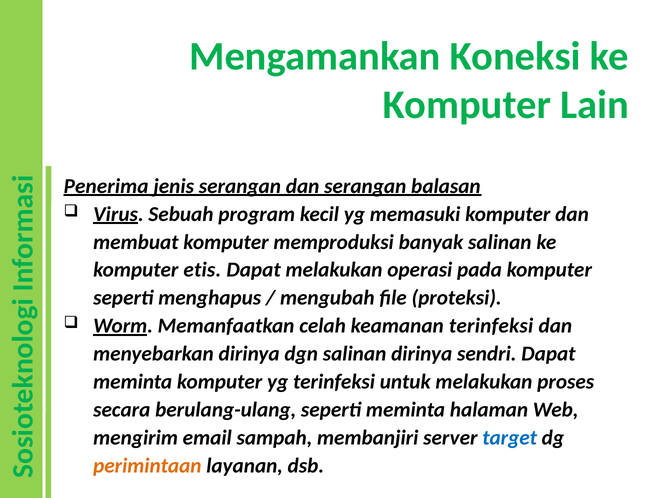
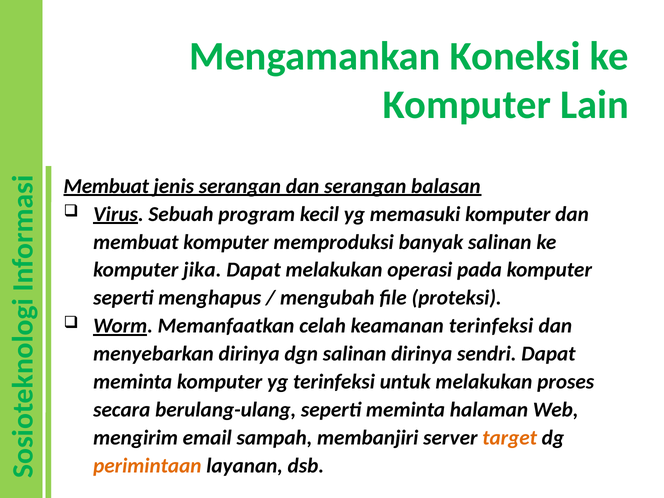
Penerima at (106, 186): Penerima -> Membuat
etis: etis -> jika
target colour: blue -> orange
